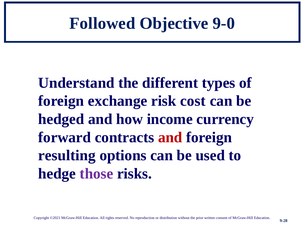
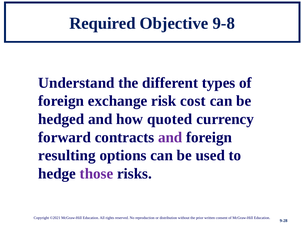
Followed: Followed -> Required
9-0: 9-0 -> 9-8
income: income -> quoted
and at (170, 137) colour: red -> purple
